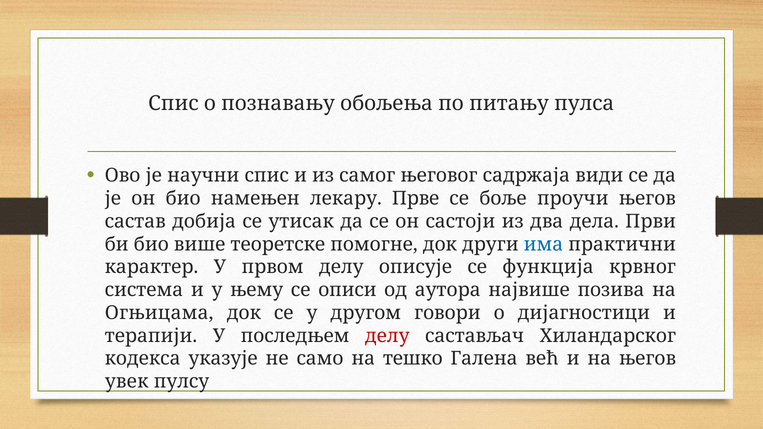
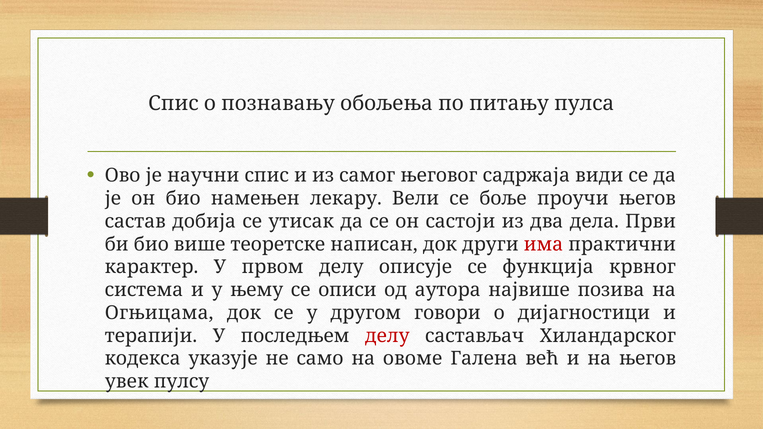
Прве: Прве -> Вели
помогне: помогне -> написан
има colour: blue -> red
тешко: тешко -> овоме
